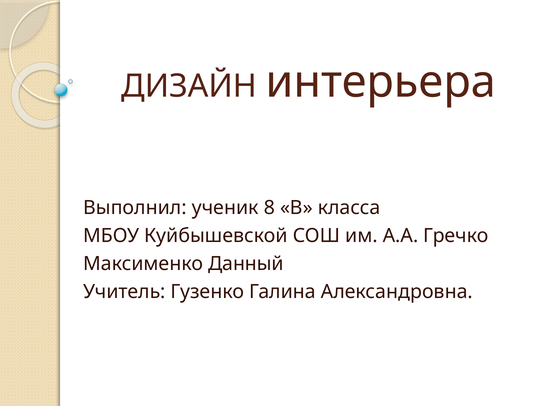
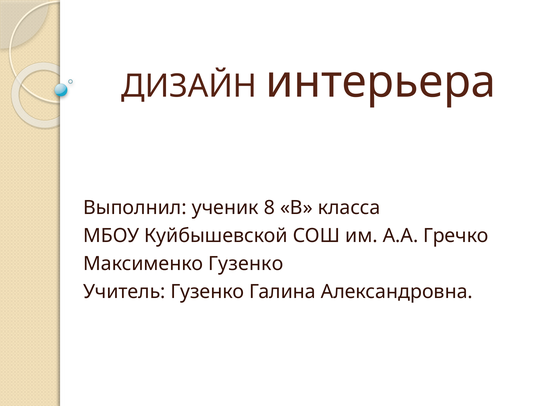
Максименко Данный: Данный -> Гузенко
